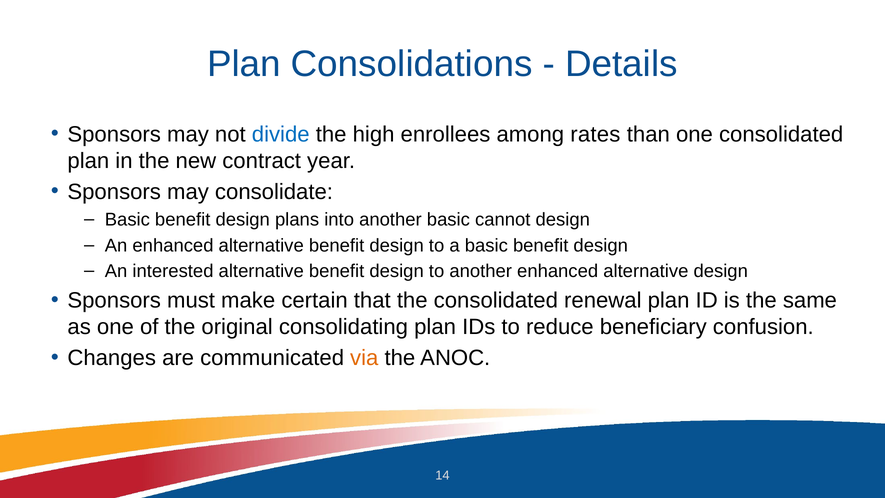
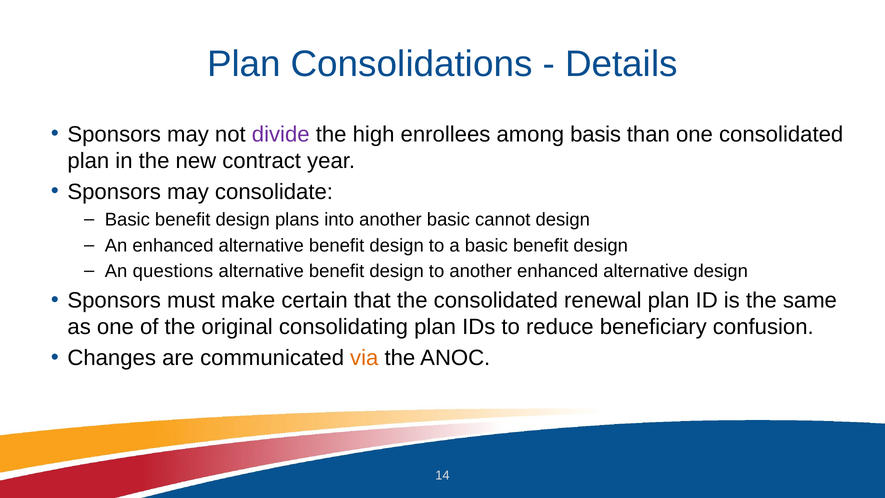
divide colour: blue -> purple
rates: rates -> basis
interested: interested -> questions
